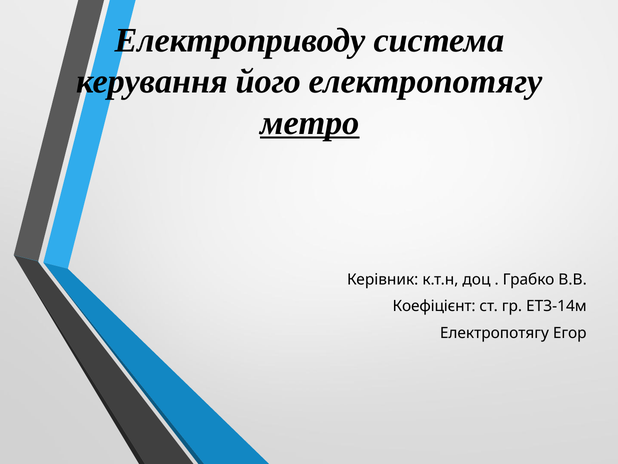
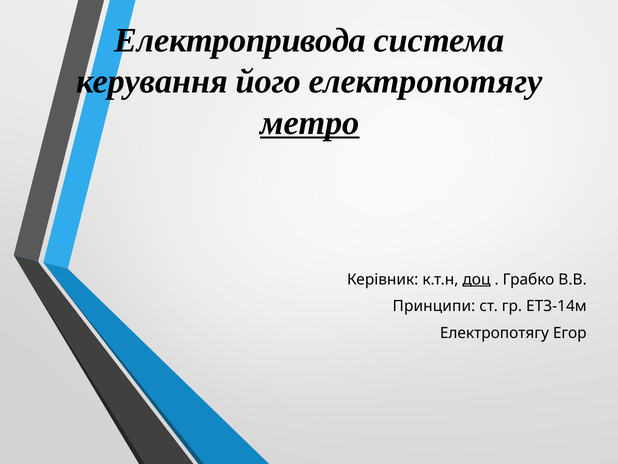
Електроприводу: Електроприводу -> Електропривода
доц underline: none -> present
Коефіцієнт: Коефіцієнт -> Принципи
